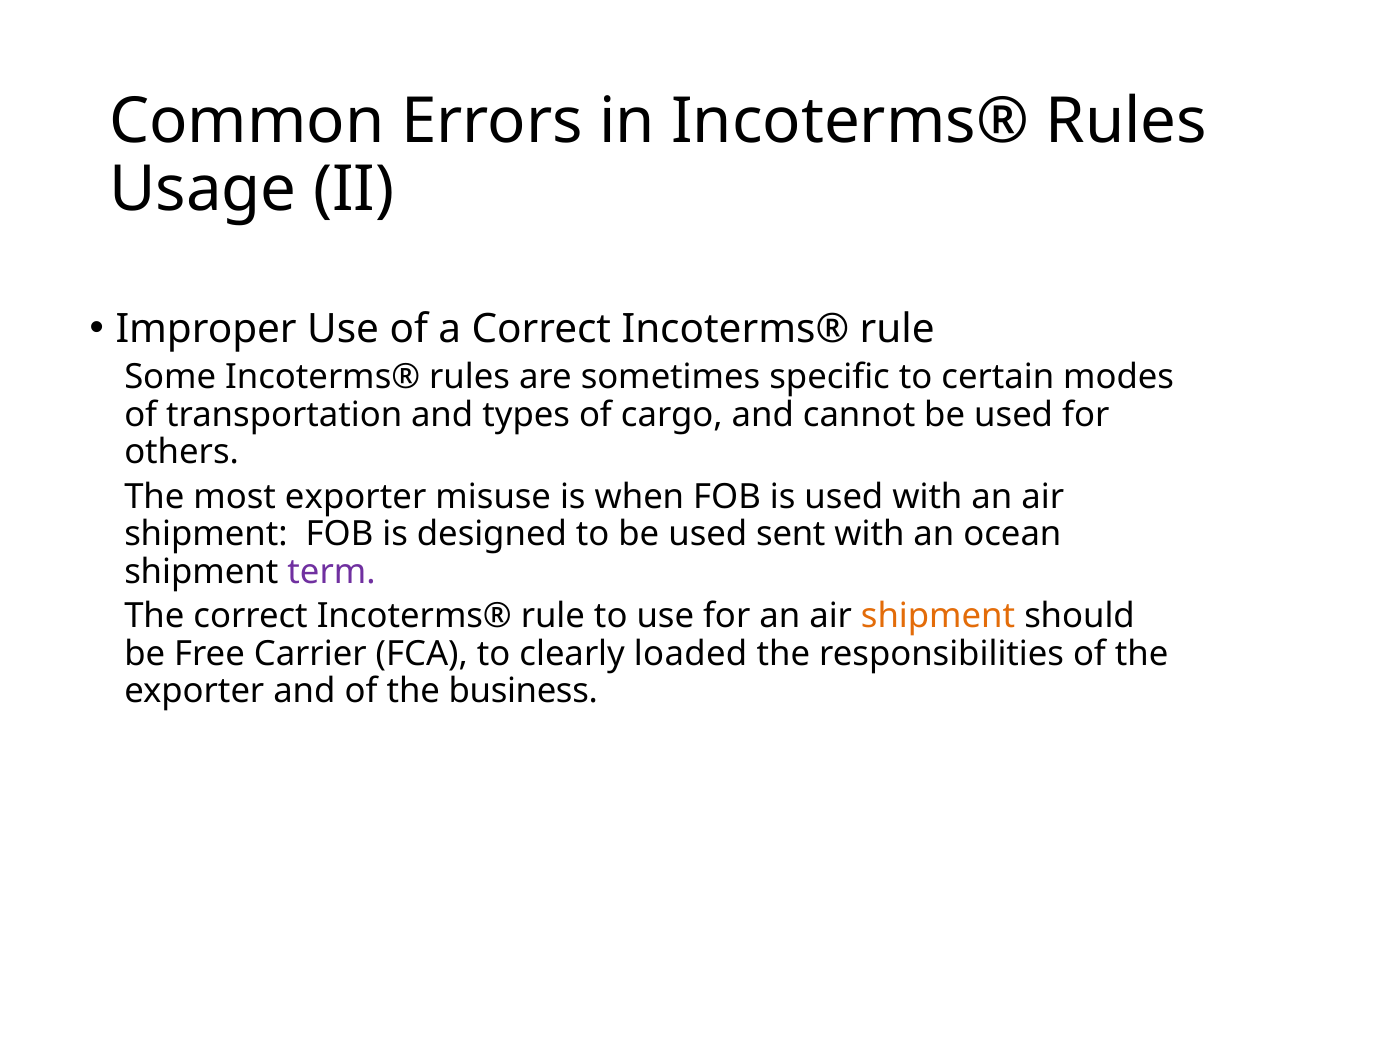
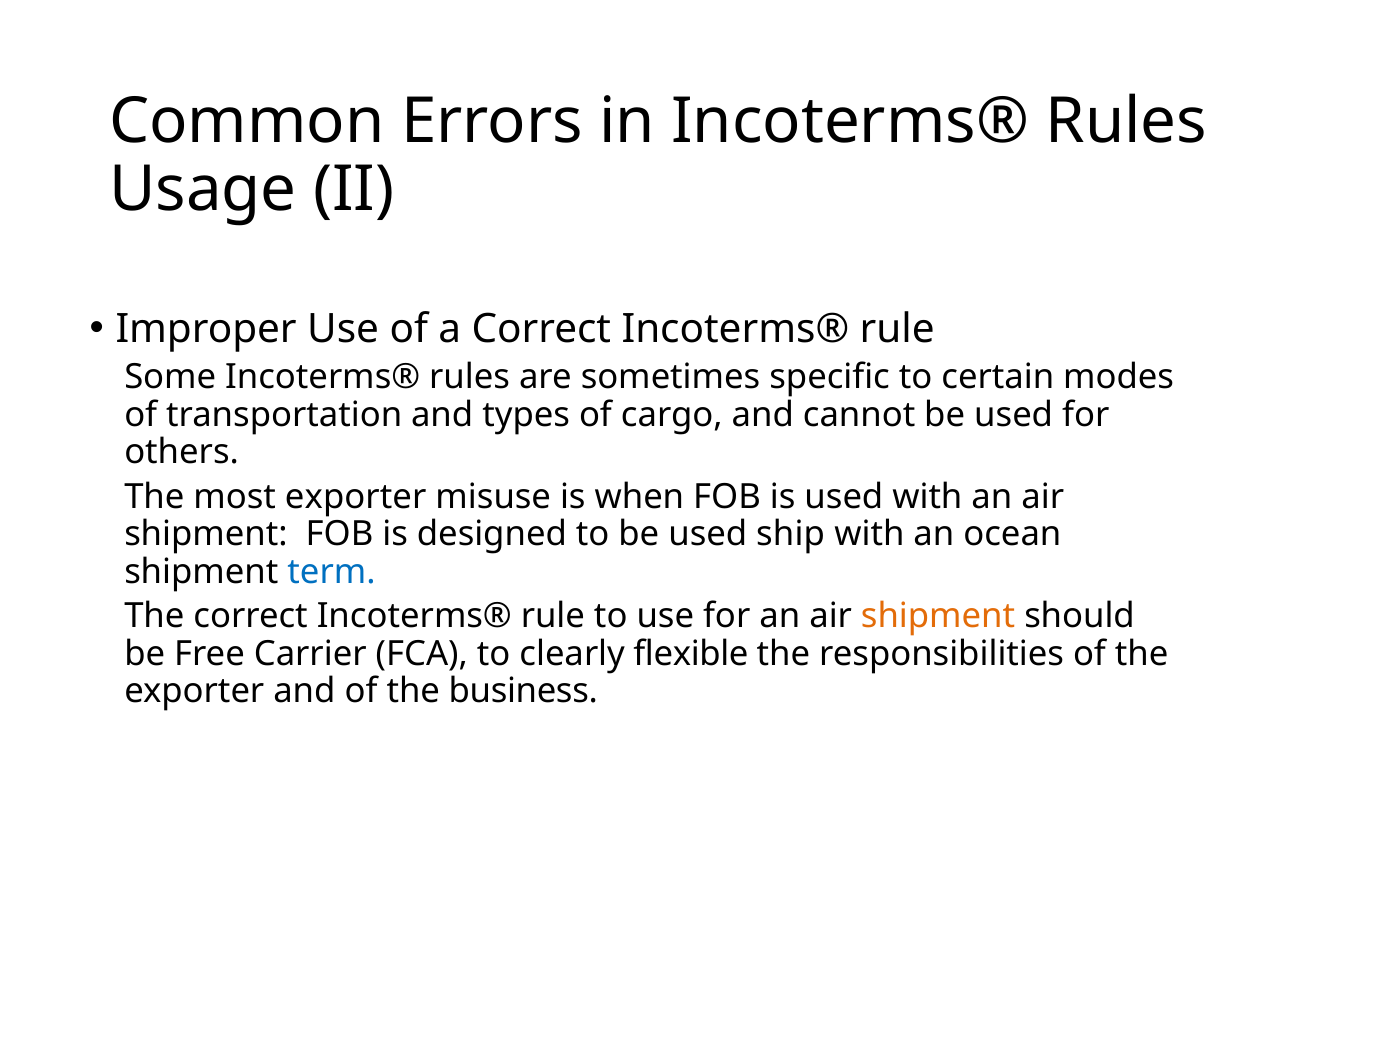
sent: sent -> ship
term colour: purple -> blue
loaded: loaded -> flexible
